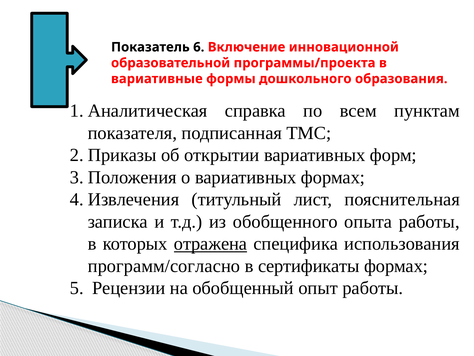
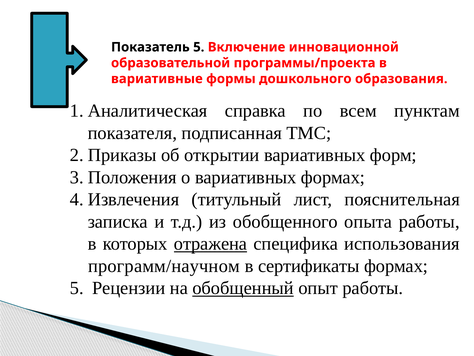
Показатель 6: 6 -> 5
программ/согласно: программ/согласно -> программ/научном
обобщенный underline: none -> present
